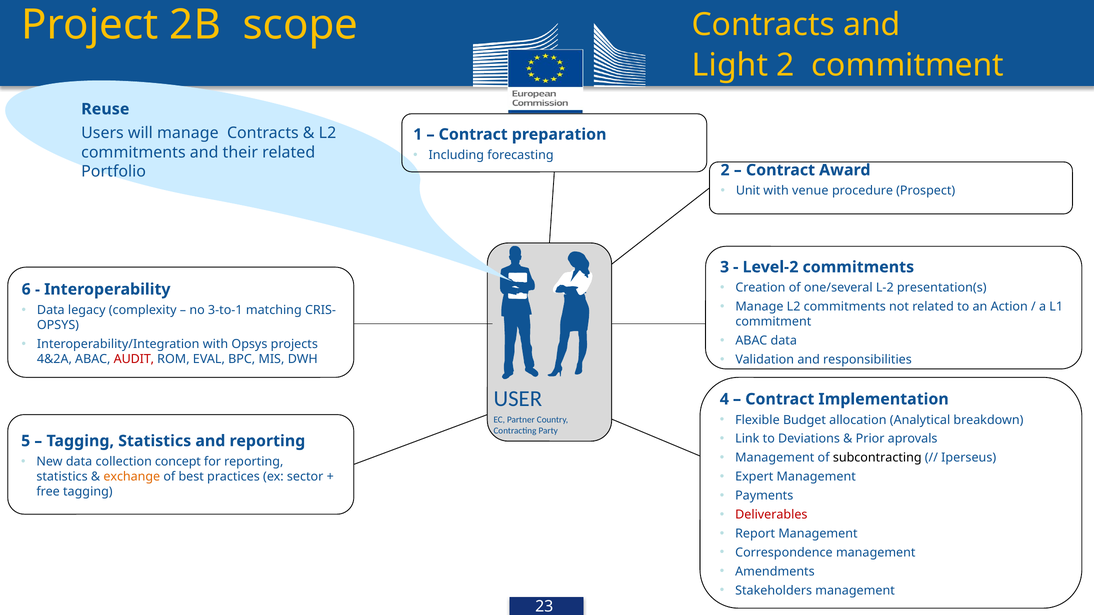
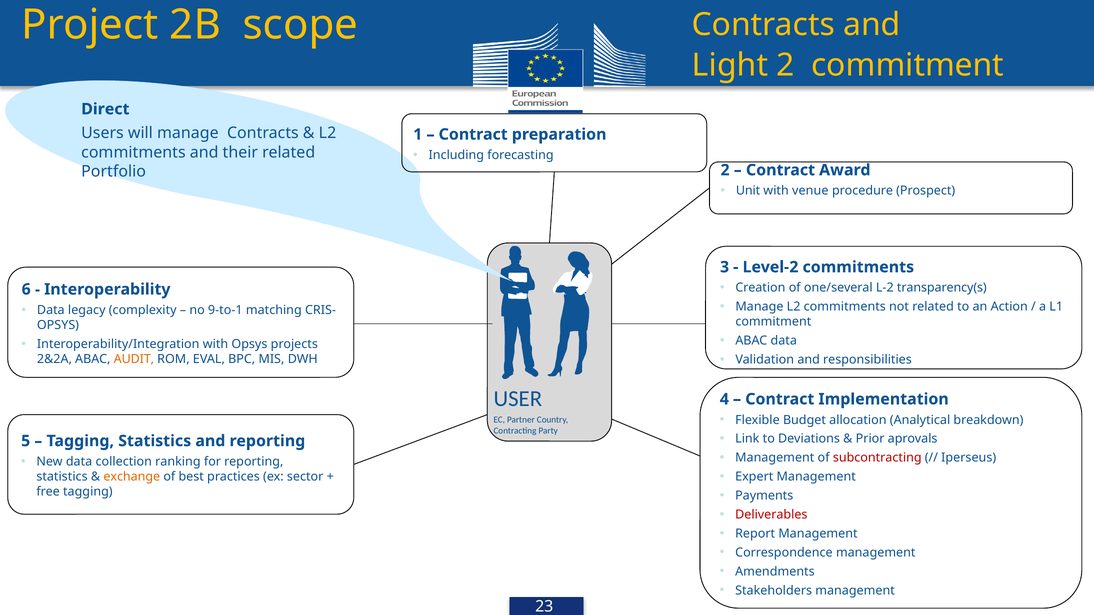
Reuse: Reuse -> Direct
presentation(s: presentation(s -> transparency(s
3-to-1: 3-to-1 -> 9-to-1
4&2A: 4&2A -> 2&2A
AUDIT colour: red -> orange
subcontracting colour: black -> red
concept: concept -> ranking
